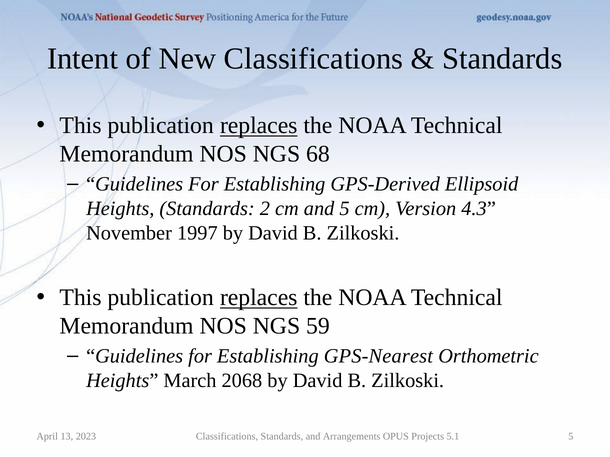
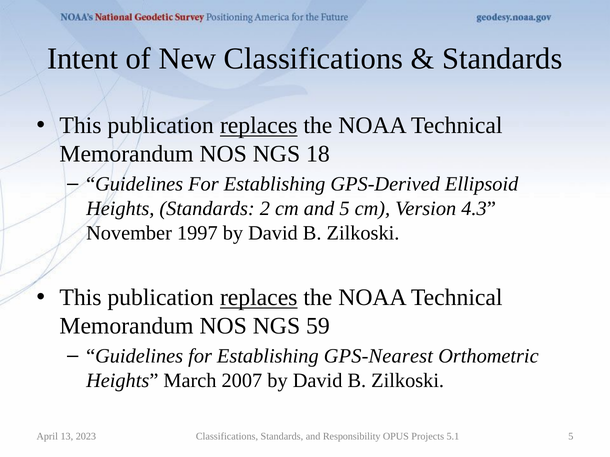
68: 68 -> 18
2068: 2068 -> 2007
Arrangements: Arrangements -> Responsibility
